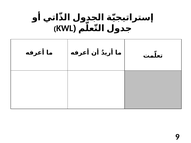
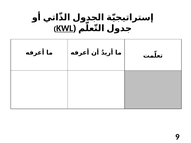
KWL underline: none -> present
